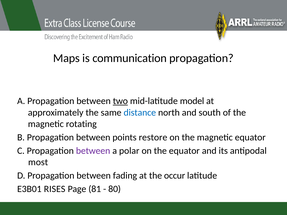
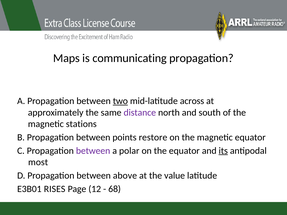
communication: communication -> communicating
model: model -> across
distance colour: blue -> purple
rotating: rotating -> stations
its underline: none -> present
fading: fading -> above
occur: occur -> value
81: 81 -> 12
80: 80 -> 68
